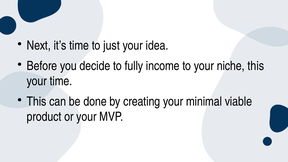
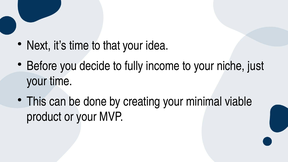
just: just -> that
niche this: this -> just
